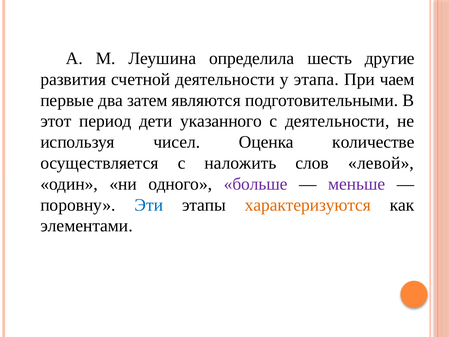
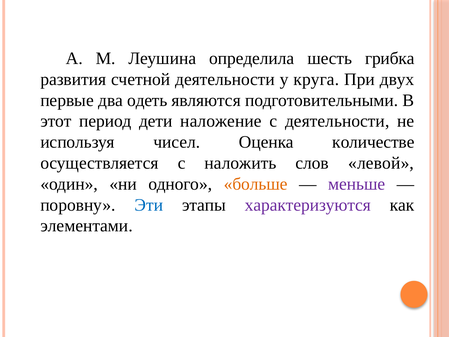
другие: другие -> грибка
этапа: этапа -> круга
чаем: чаем -> двух
затем: затем -> одеть
указанного: указанного -> наложение
больше colour: purple -> orange
характеризуются colour: orange -> purple
